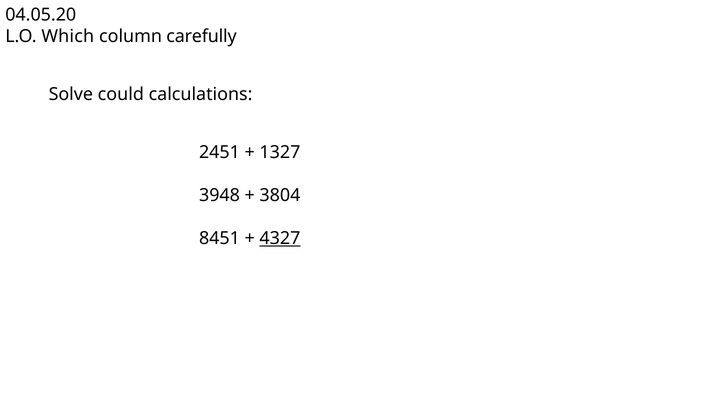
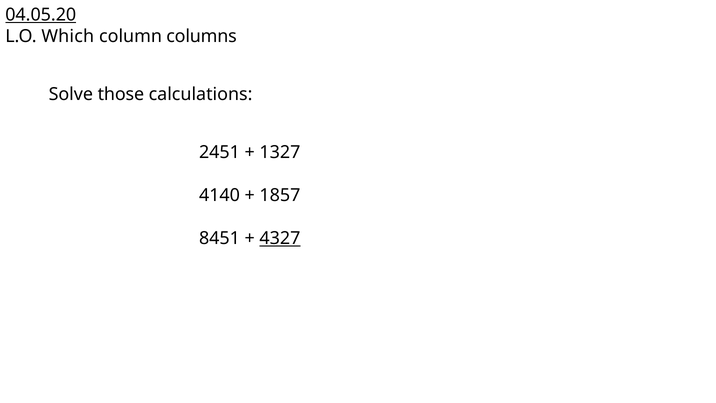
04.05.20 underline: none -> present
carefully: carefully -> columns
could: could -> those
3948: 3948 -> 4140
3804: 3804 -> 1857
